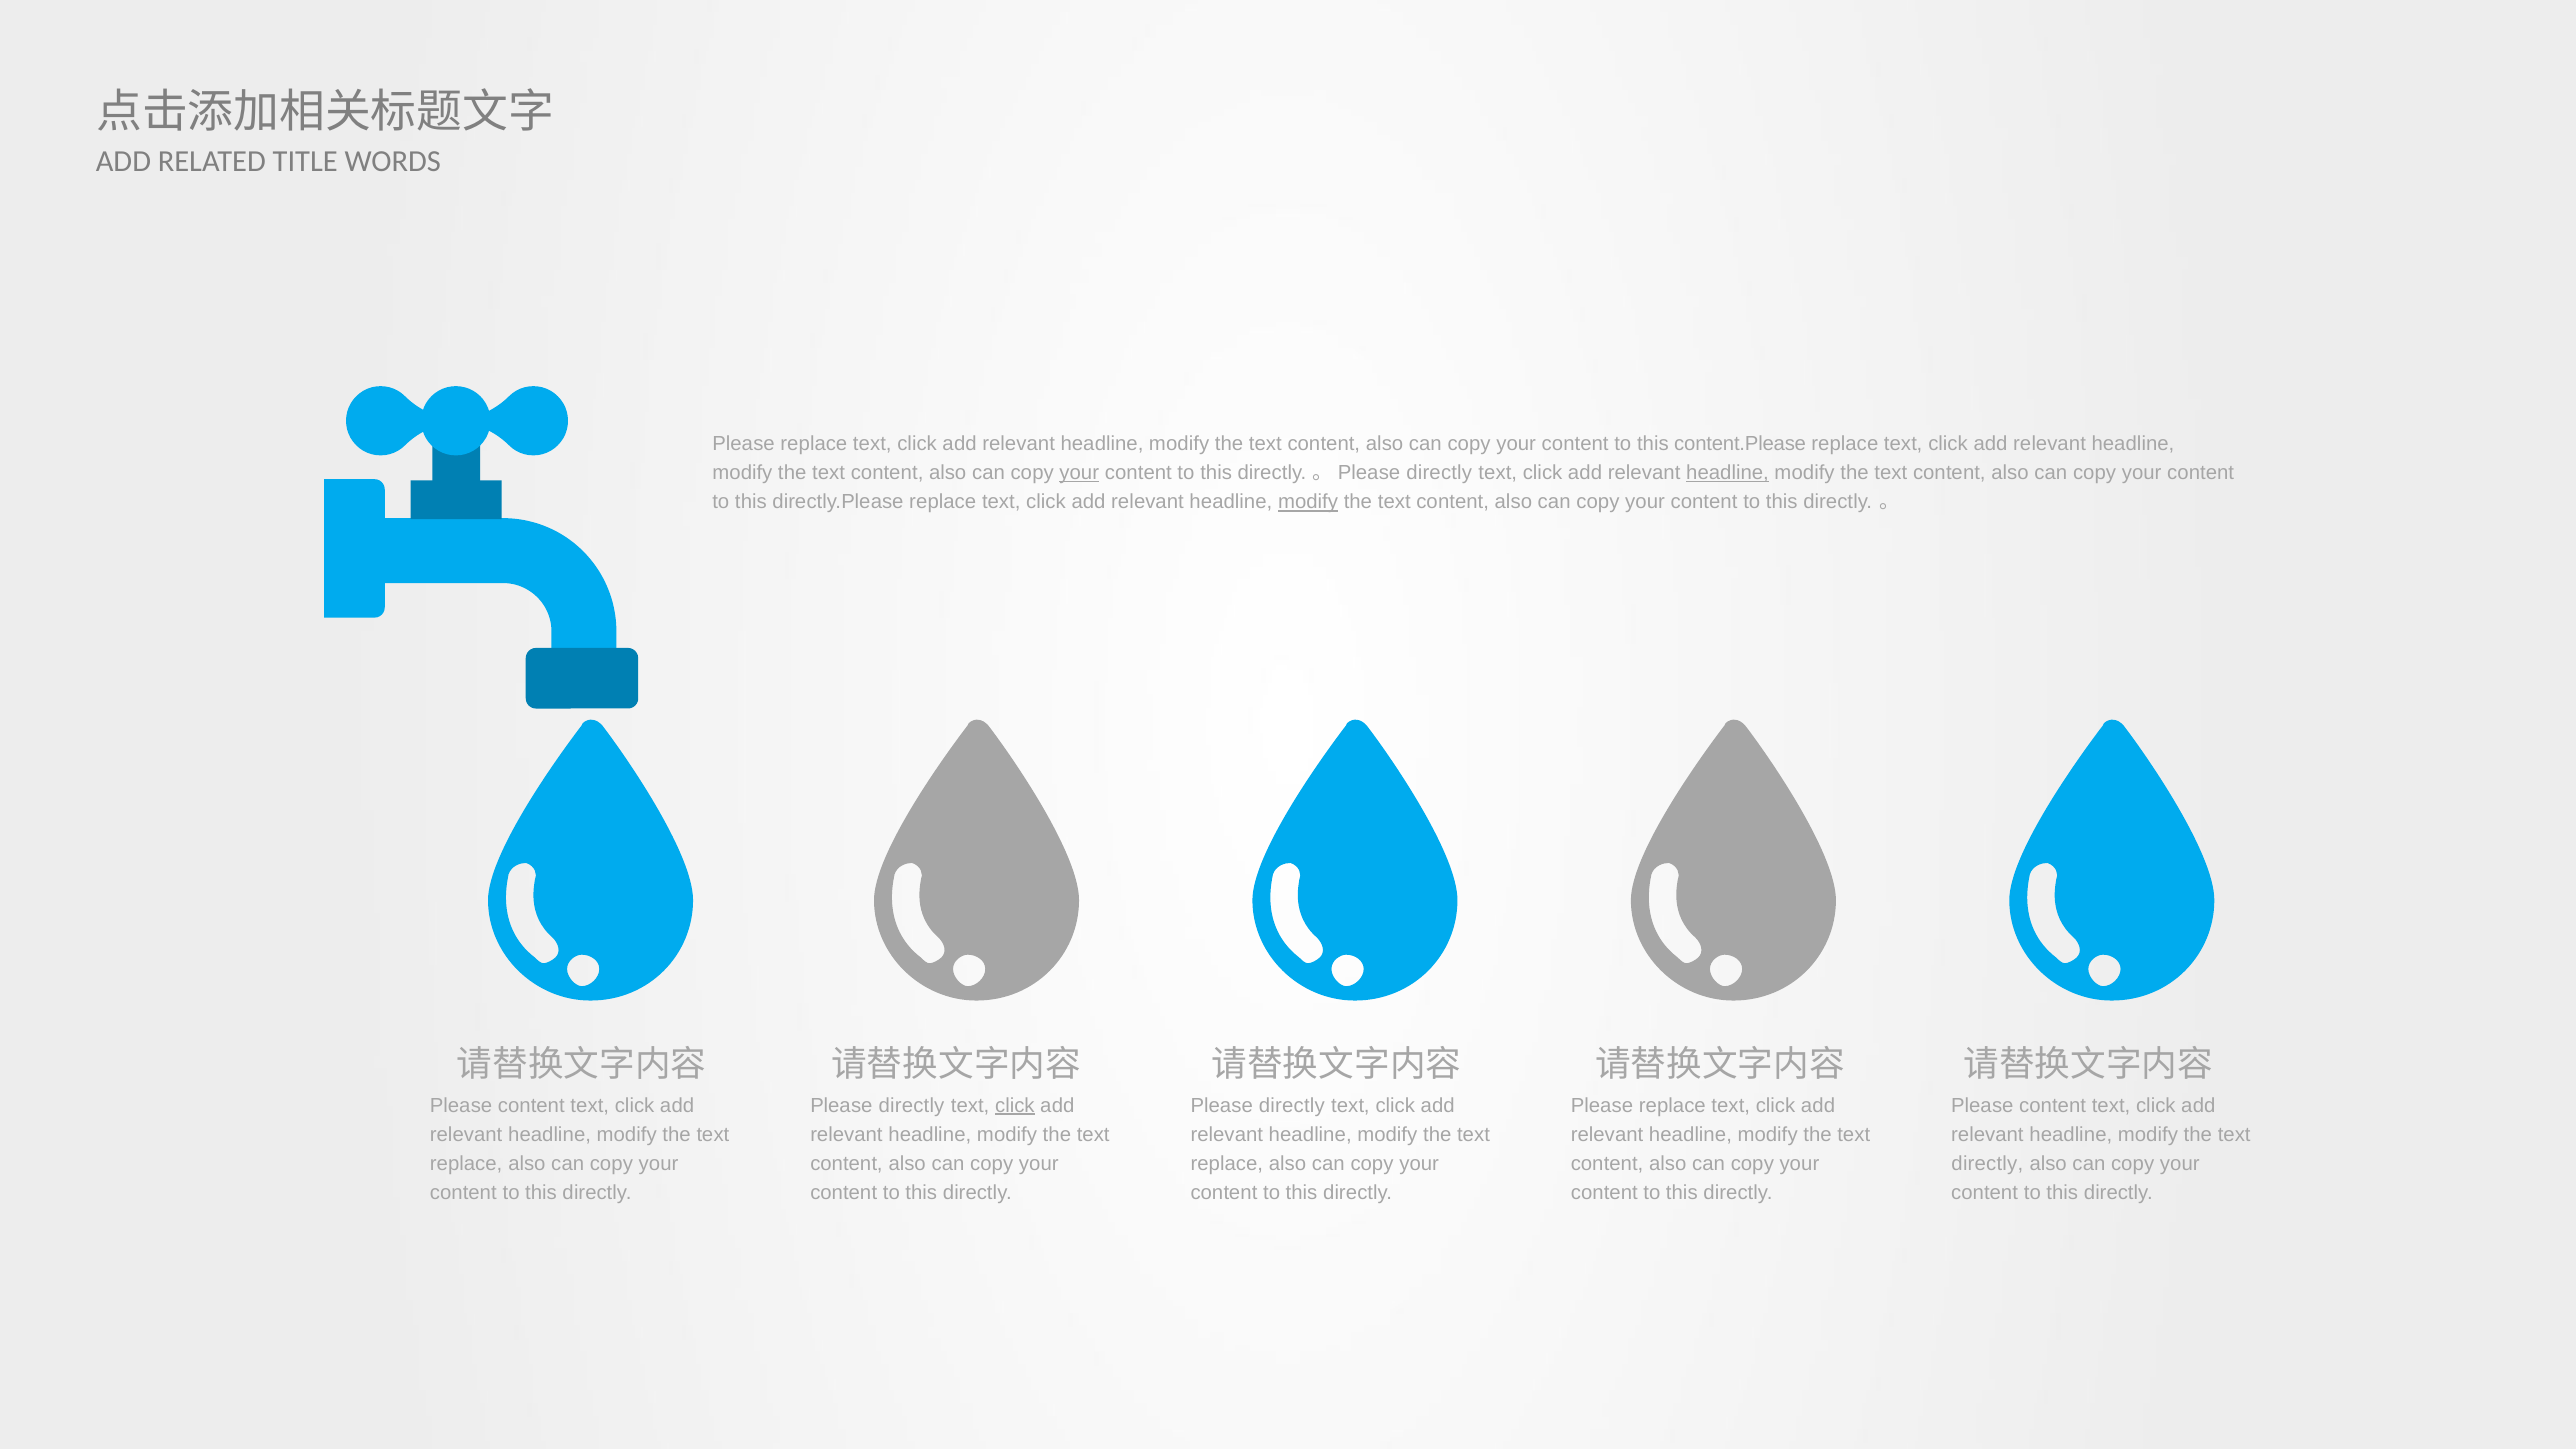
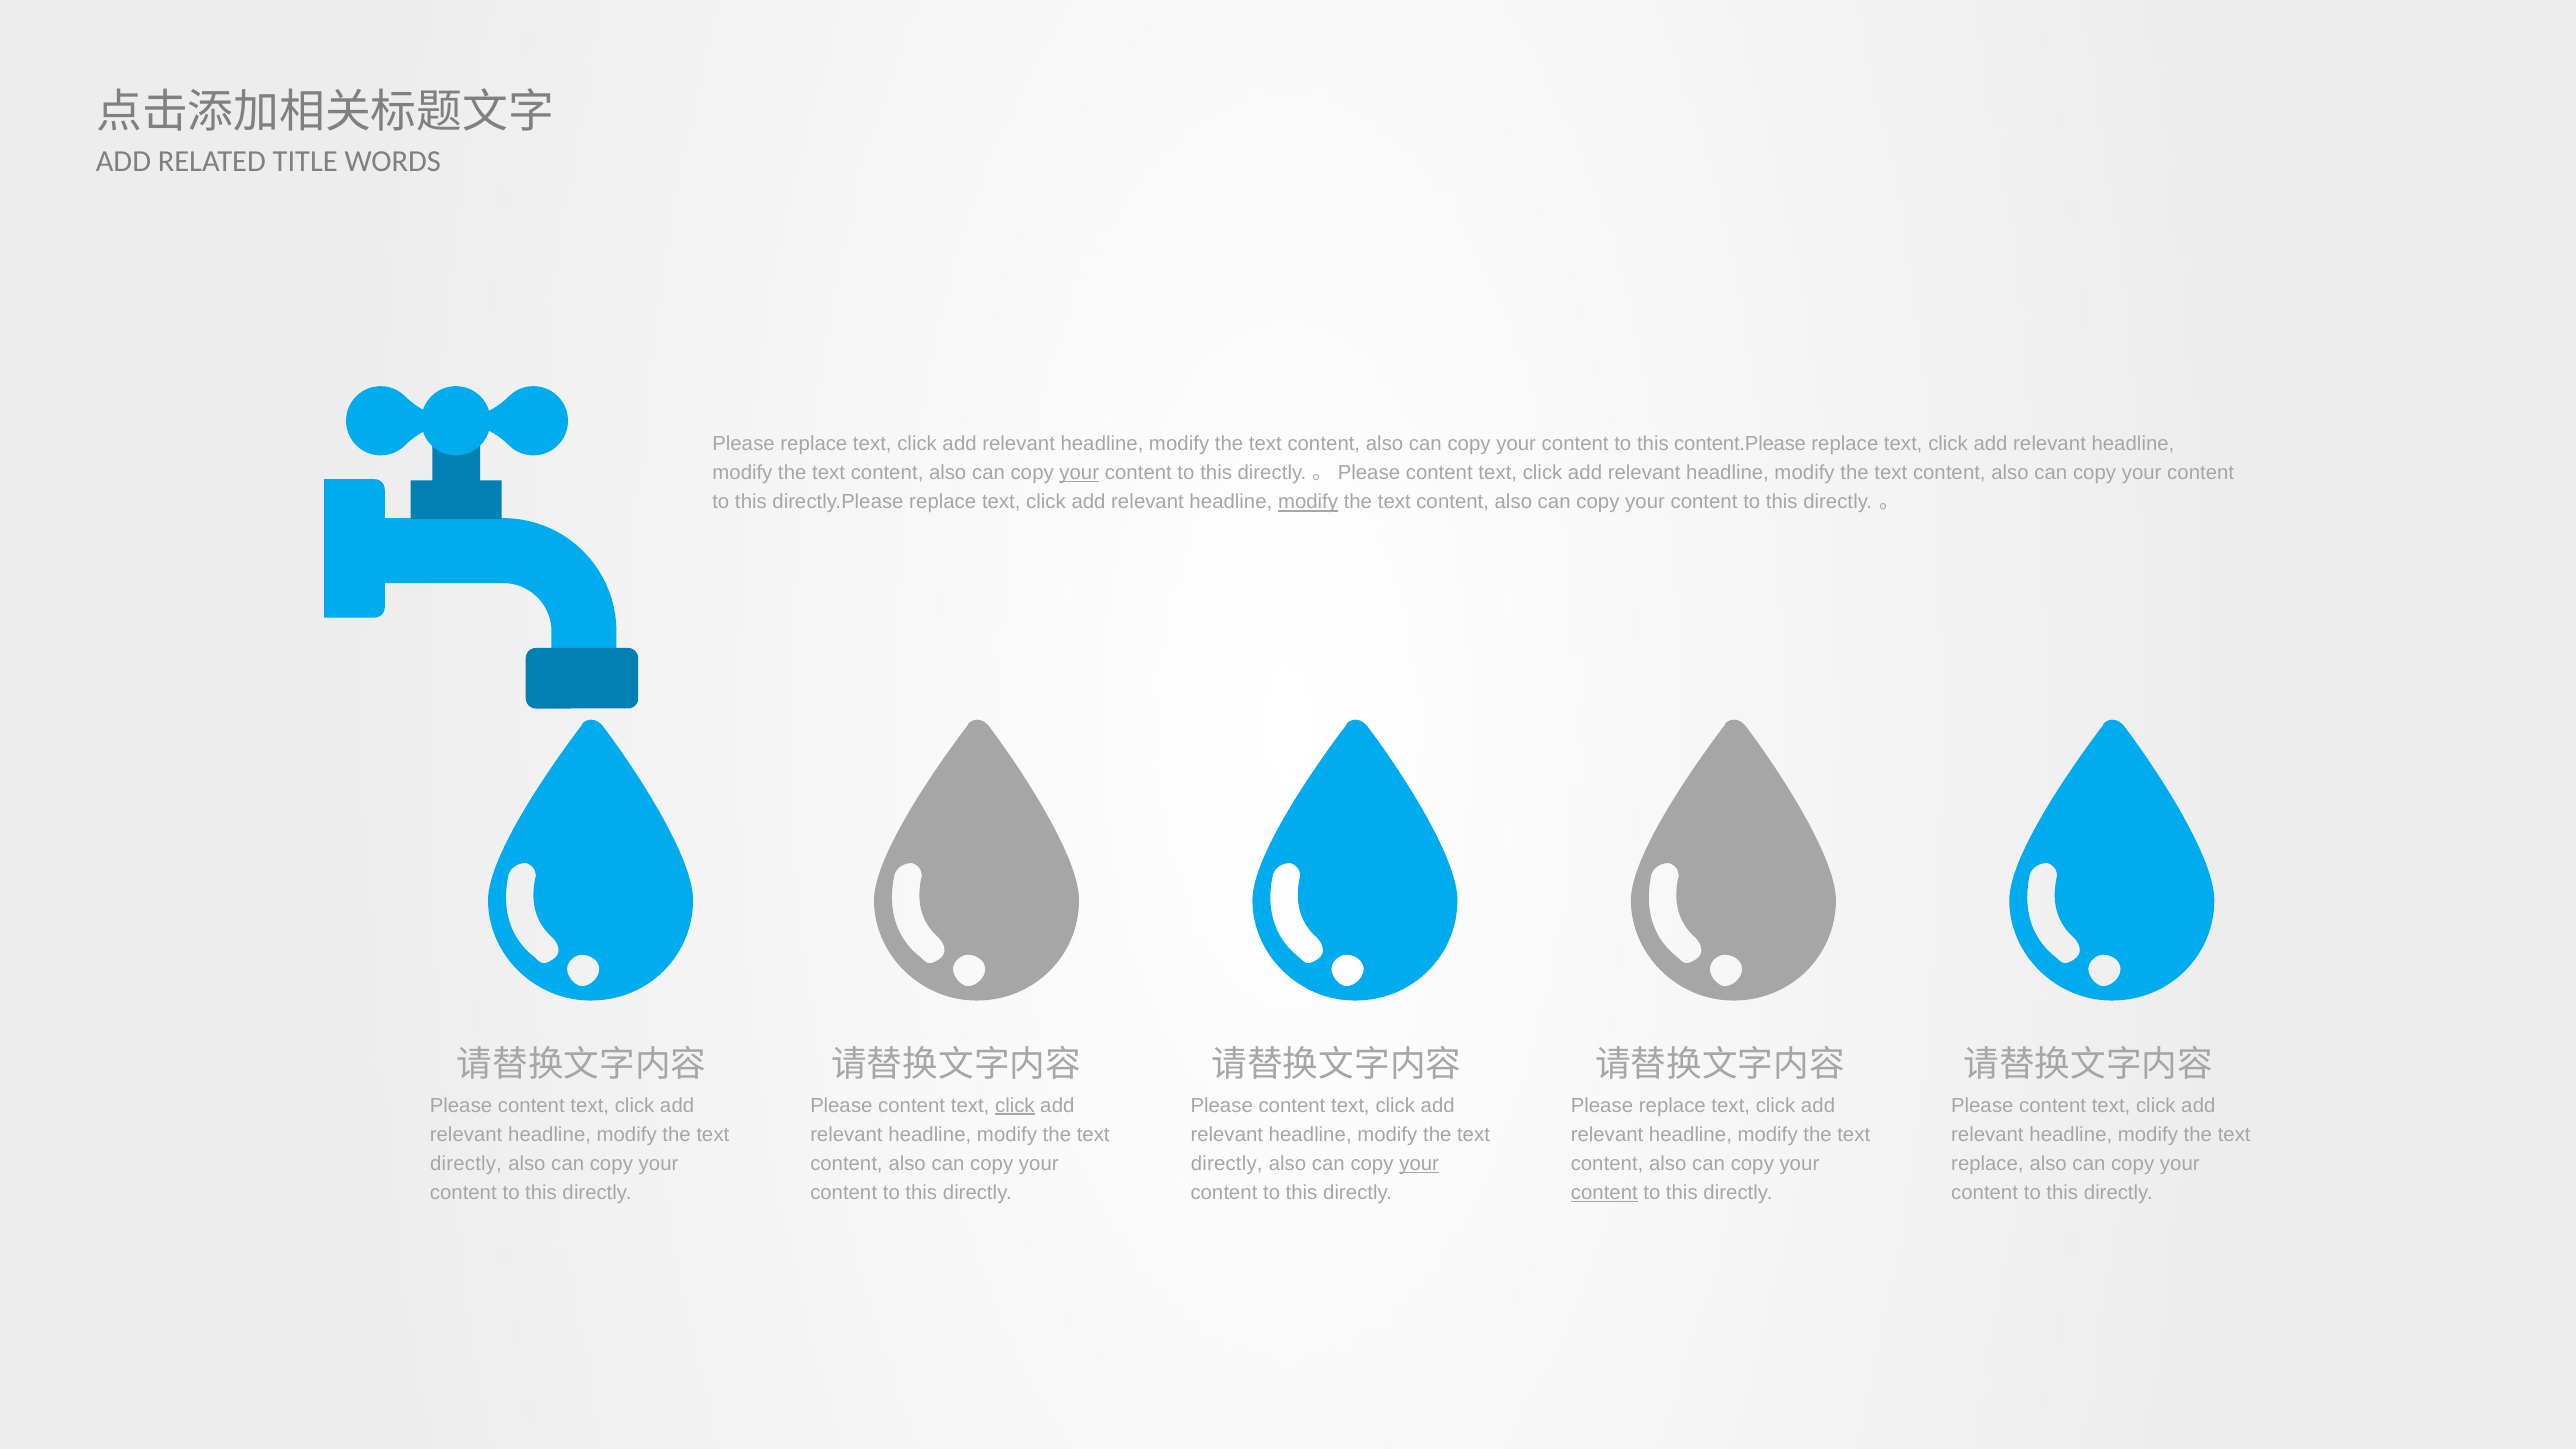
directly at (1439, 473): directly -> content
headline at (1728, 473) underline: present -> none
directly at (912, 1105): directly -> content
directly at (1292, 1105): directly -> content
replace at (466, 1164): replace -> directly
replace at (1227, 1164): replace -> directly
your at (1419, 1164) underline: none -> present
directly at (1987, 1164): directly -> replace
content at (1604, 1193) underline: none -> present
